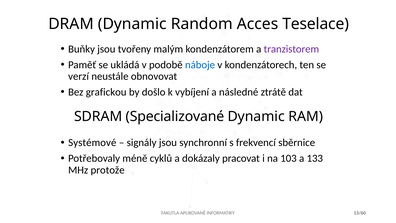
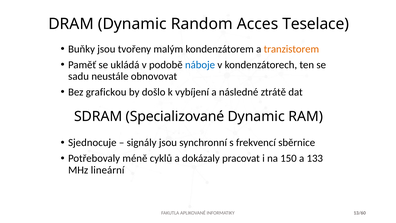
tranzistorem colour: purple -> orange
verzí: verzí -> sadu
Systémové: Systémové -> Sjednocuje
103: 103 -> 150
protože: protože -> lineární
